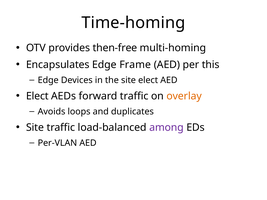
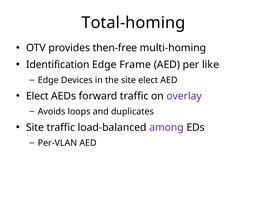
Time-homing: Time-homing -> Total-homing
Encapsulates: Encapsulates -> Identification
this: this -> like
overlay colour: orange -> purple
